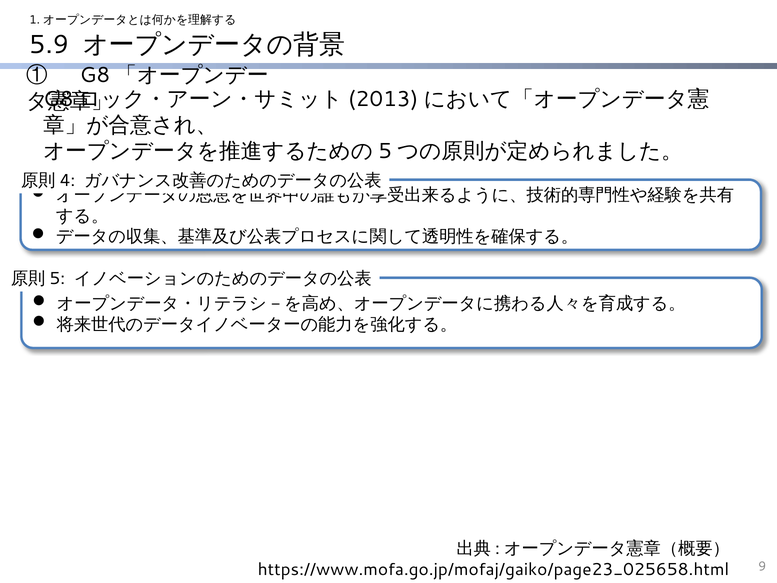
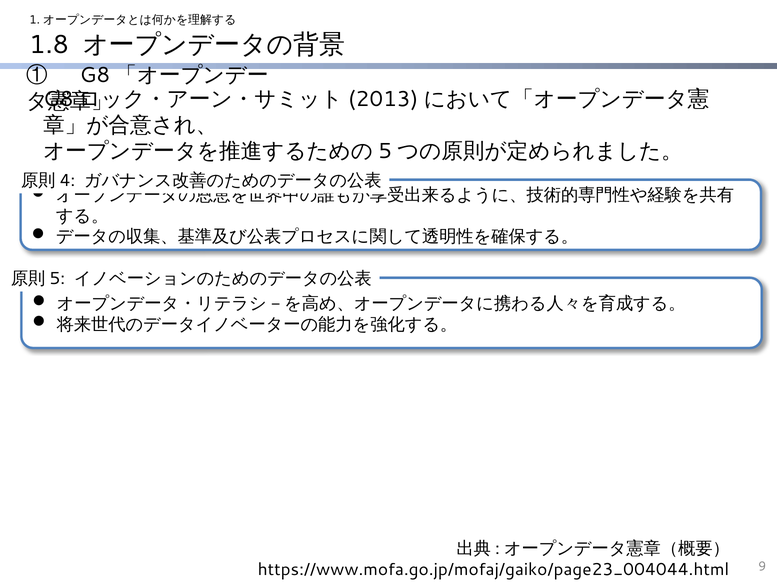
5.9: 5.9 -> 1.8
https://www.mofa.go.jp/mofaj/gaiko/page23_025658.html: https://www.mofa.go.jp/mofaj/gaiko/page23_025658.html -> https://www.mofa.go.jp/mofaj/gaiko/page23_004044.html
